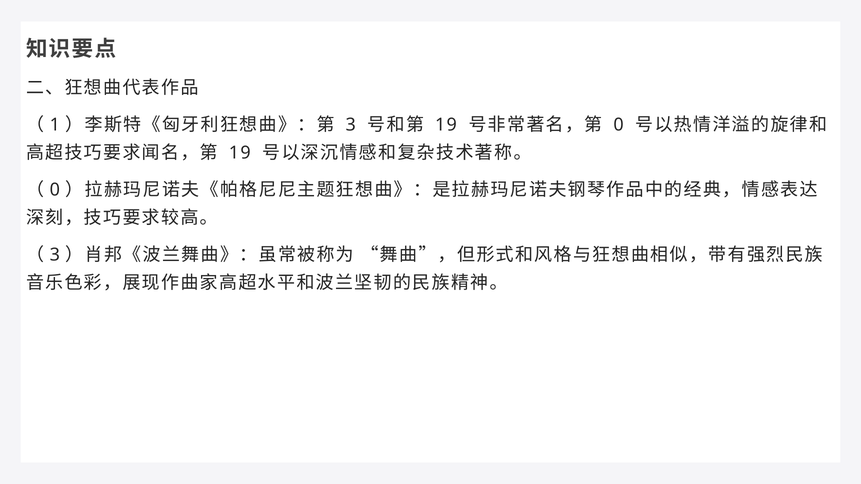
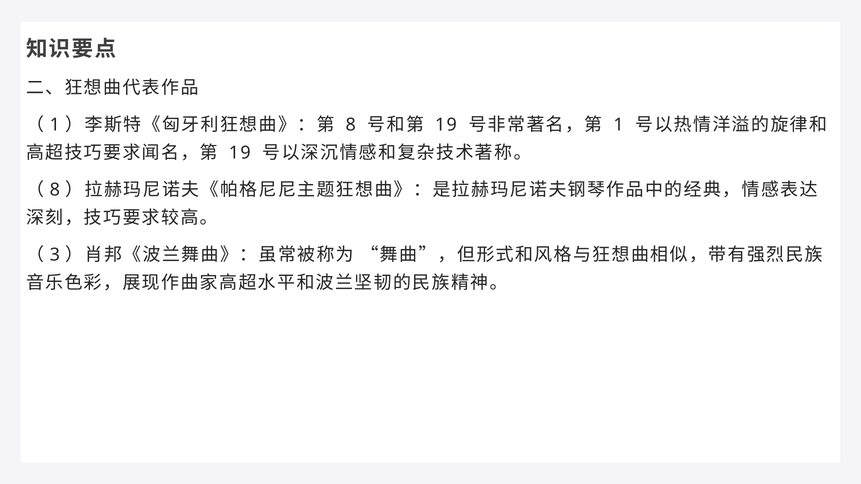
3 at (351, 125): 3 -> 8
0 at (619, 125): 0 -> 1
0 at (55, 190): 0 -> 8
